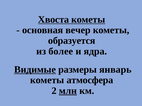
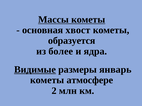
Хвоста: Хвоста -> Массы
вечер: вечер -> хвост
атмосфера: атмосфера -> атмосфере
млн underline: present -> none
